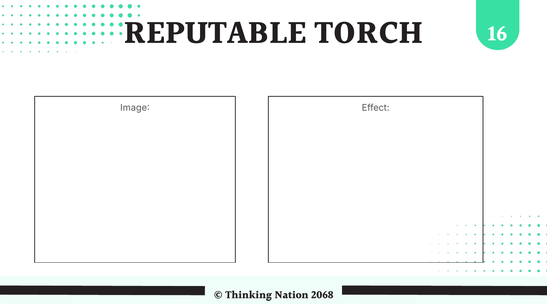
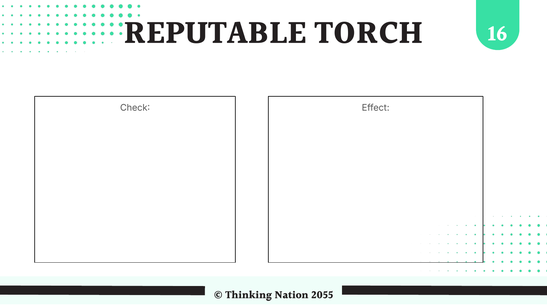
Image: Image -> Check
2068: 2068 -> 2055
